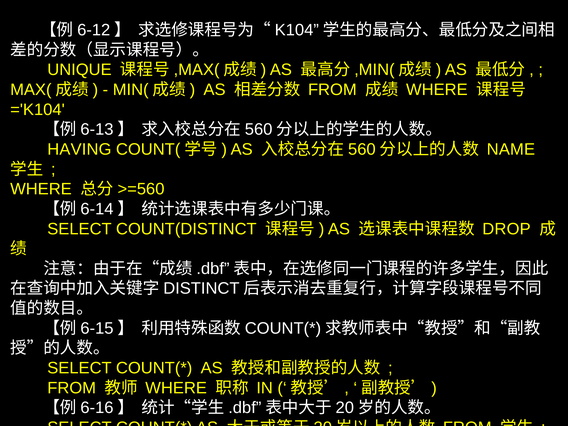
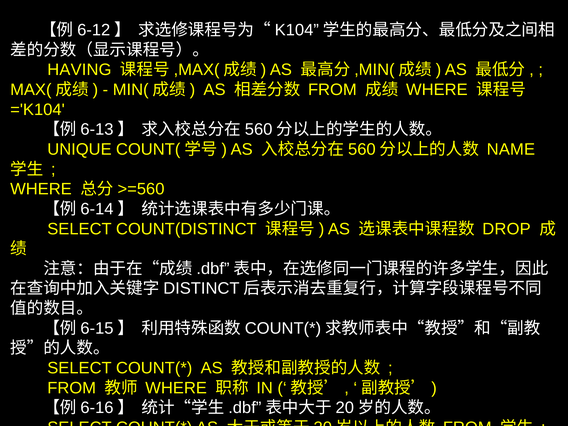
UNIQUE: UNIQUE -> HAVING
HAVING: HAVING -> UNIQUE
